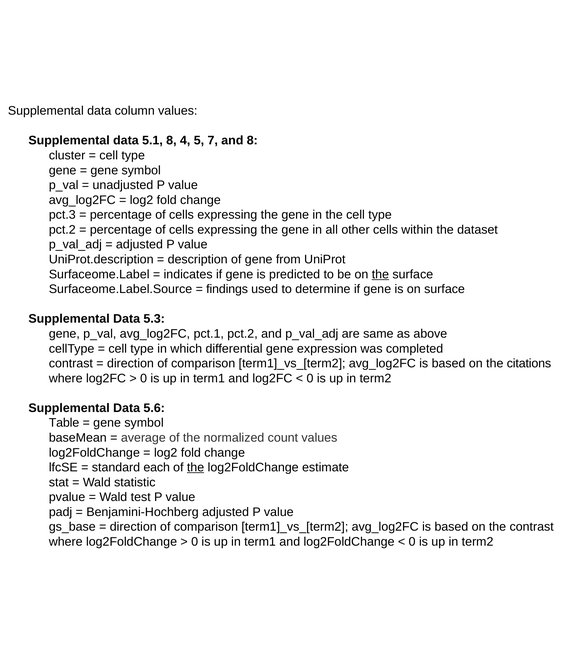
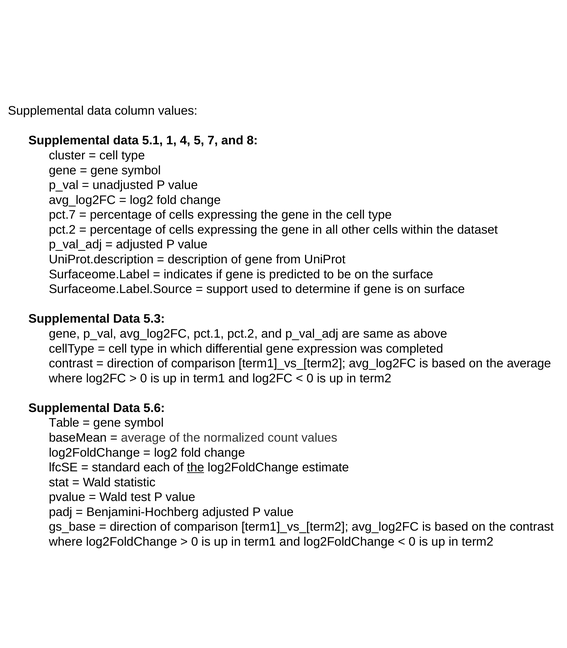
5.1 8: 8 -> 1
pct.3: pct.3 -> pct.7
the at (380, 274) underline: present -> none
findings: findings -> support
the citations: citations -> average
